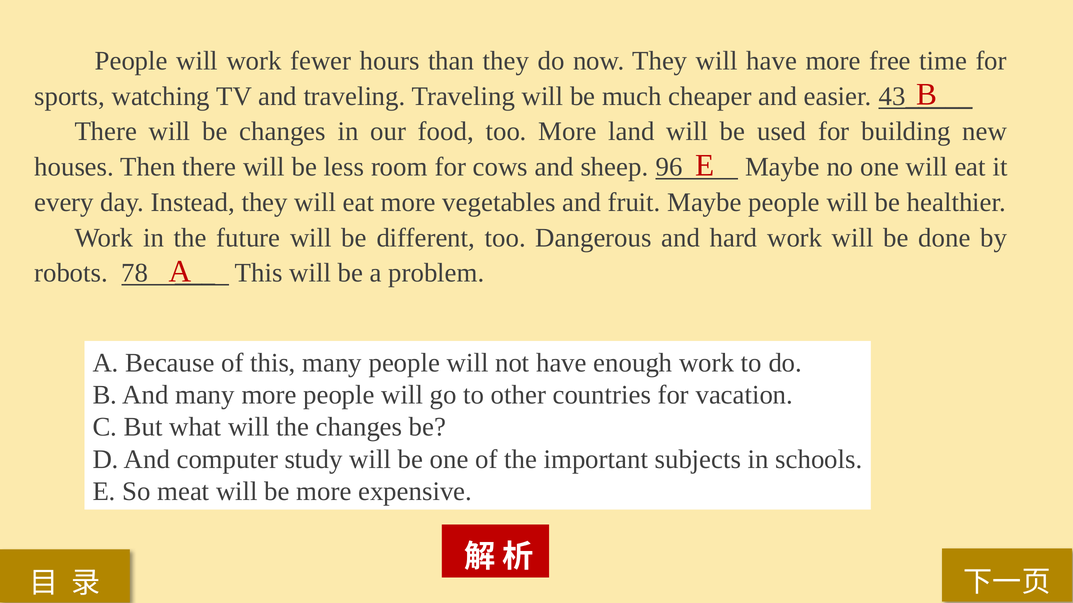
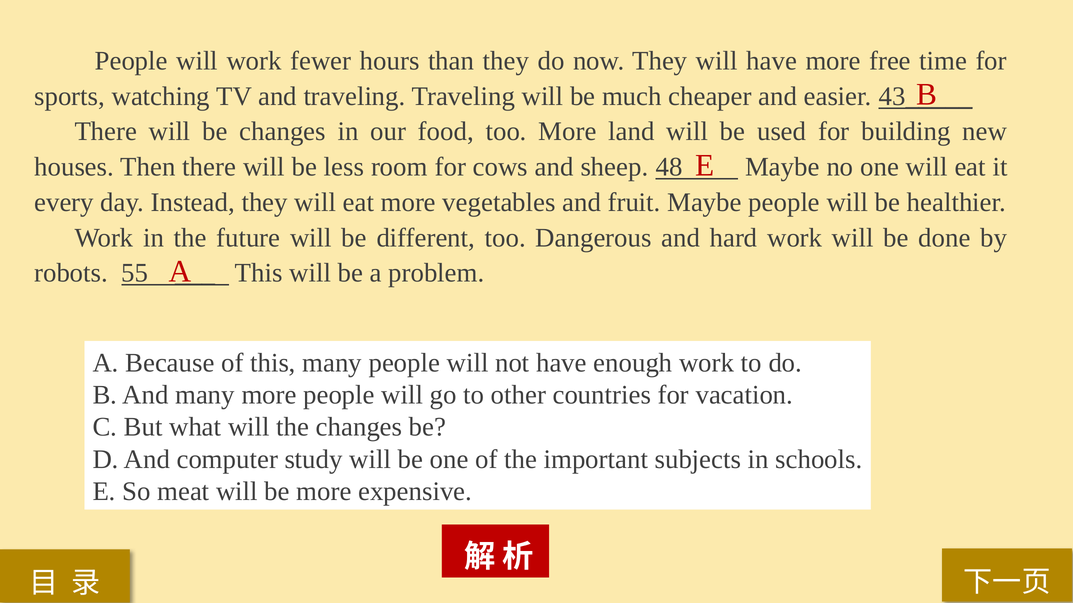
96: 96 -> 48
78: 78 -> 55
